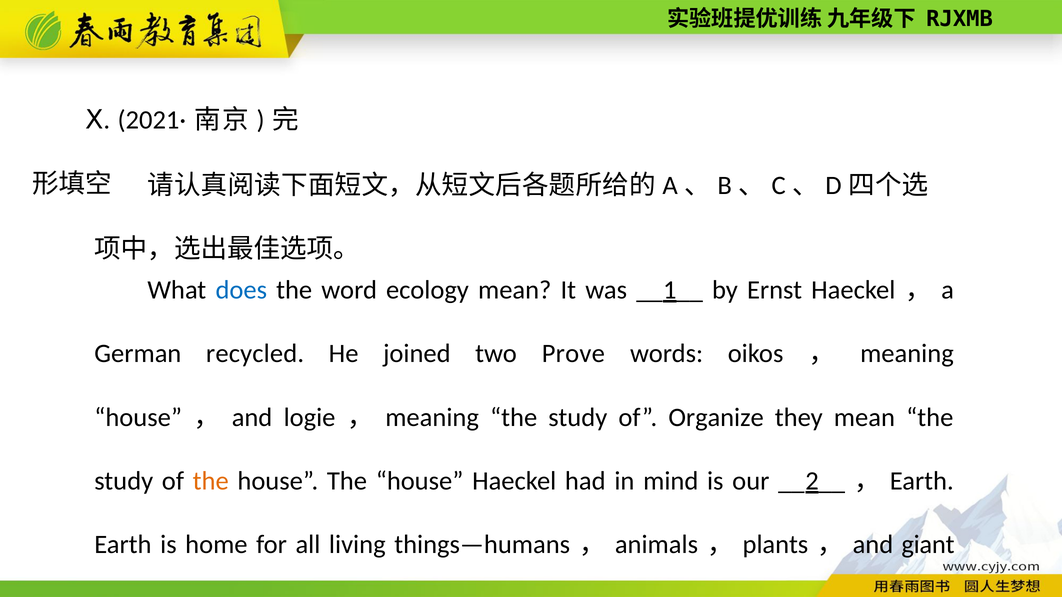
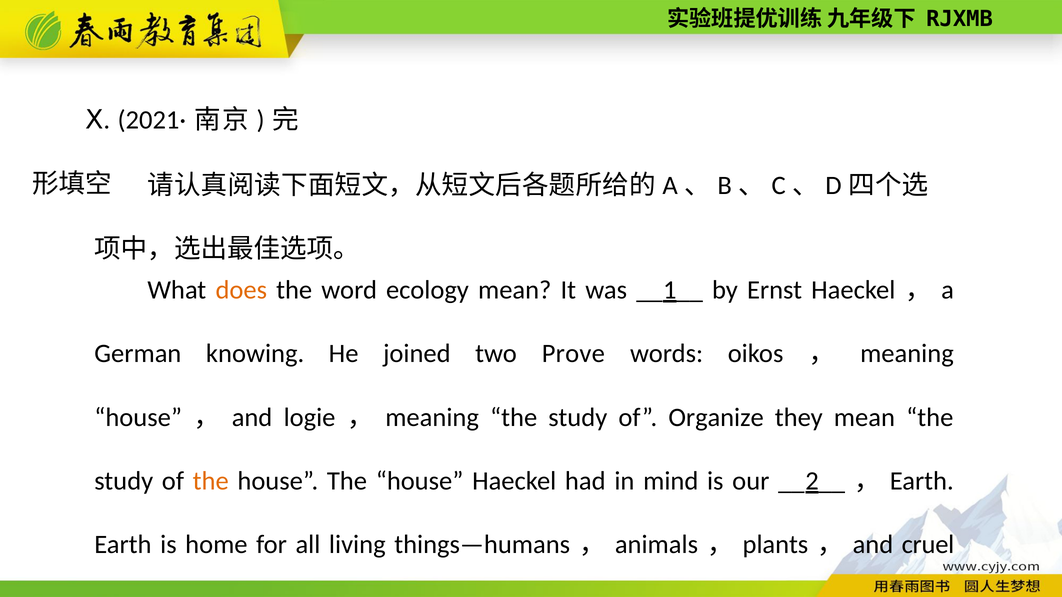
does colour: blue -> orange
recycled: recycled -> knowing
giant: giant -> cruel
